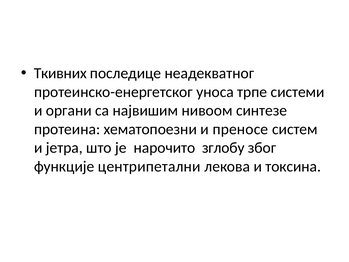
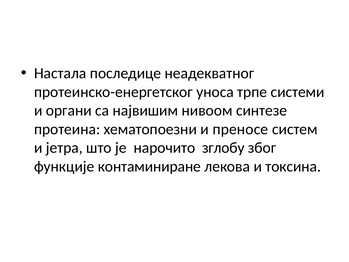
Ткивних: Ткивних -> Настала
центрипетални: центрипетални -> контаминиране
